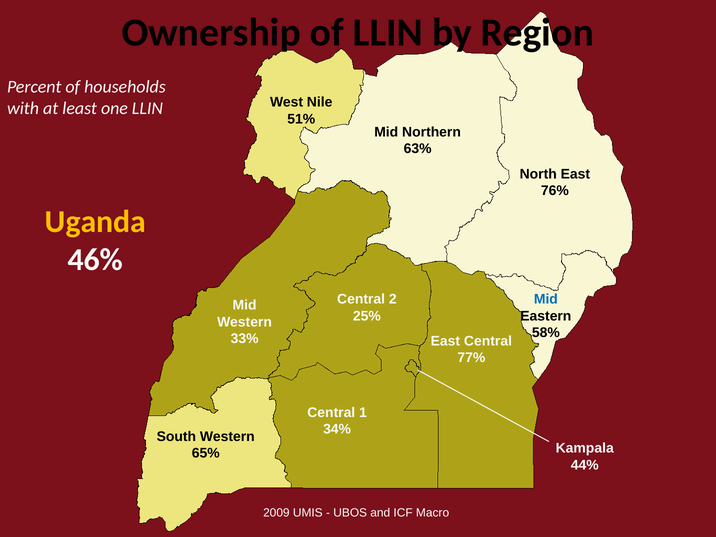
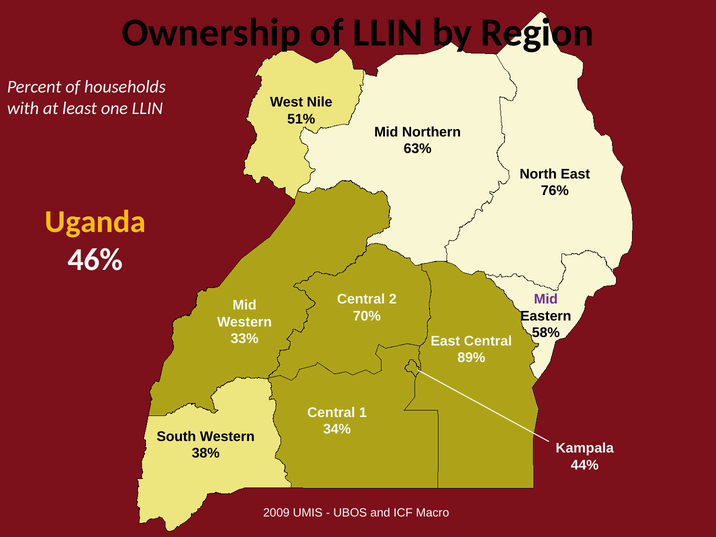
Mid at (546, 299) colour: blue -> purple
25%: 25% -> 70%
77%: 77% -> 89%
65%: 65% -> 38%
